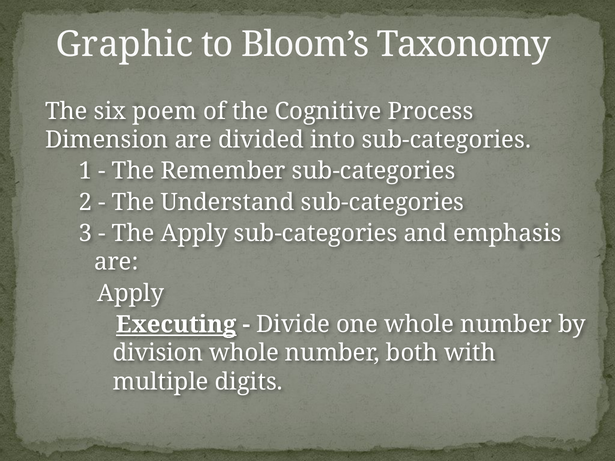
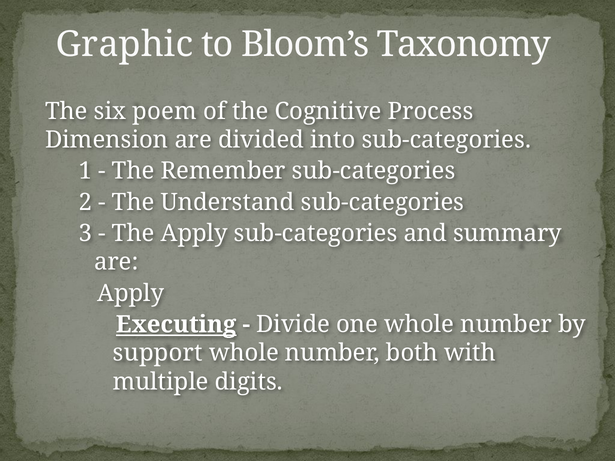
emphasis: emphasis -> summary
division: division -> support
